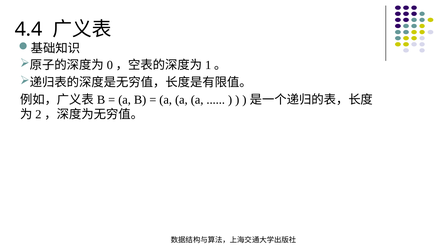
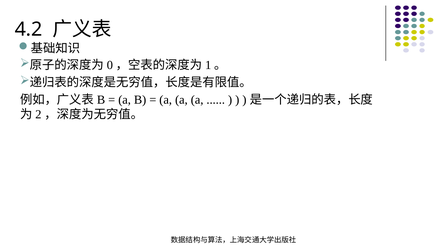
4.4: 4.4 -> 4.2
